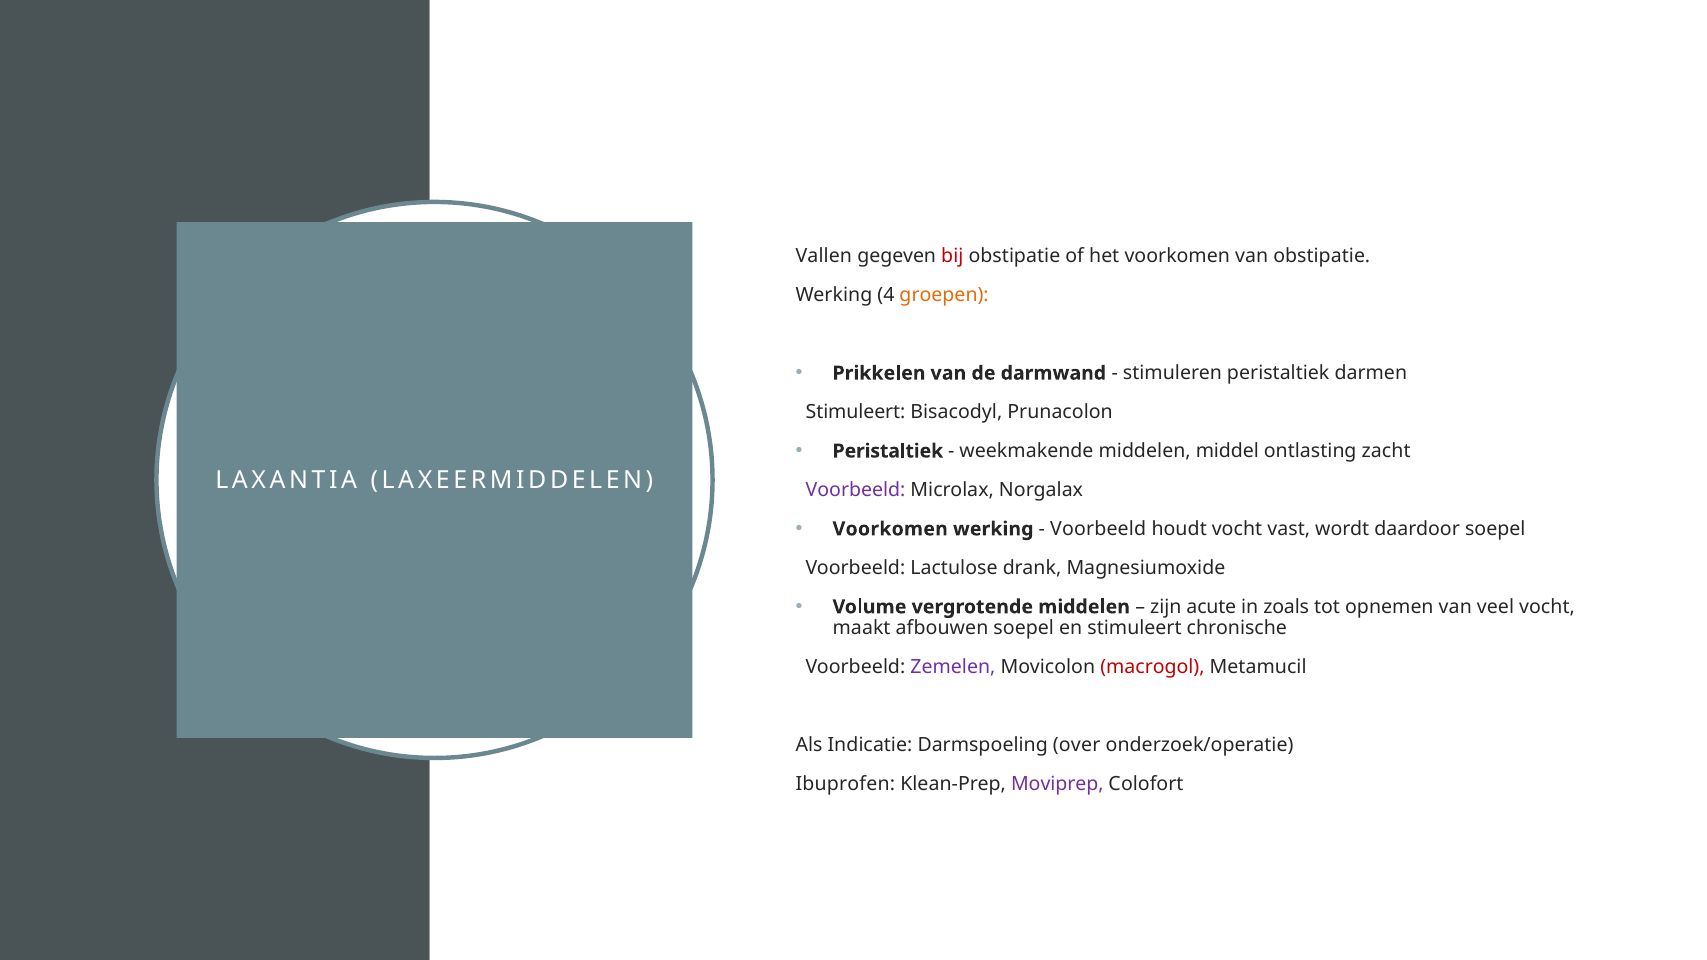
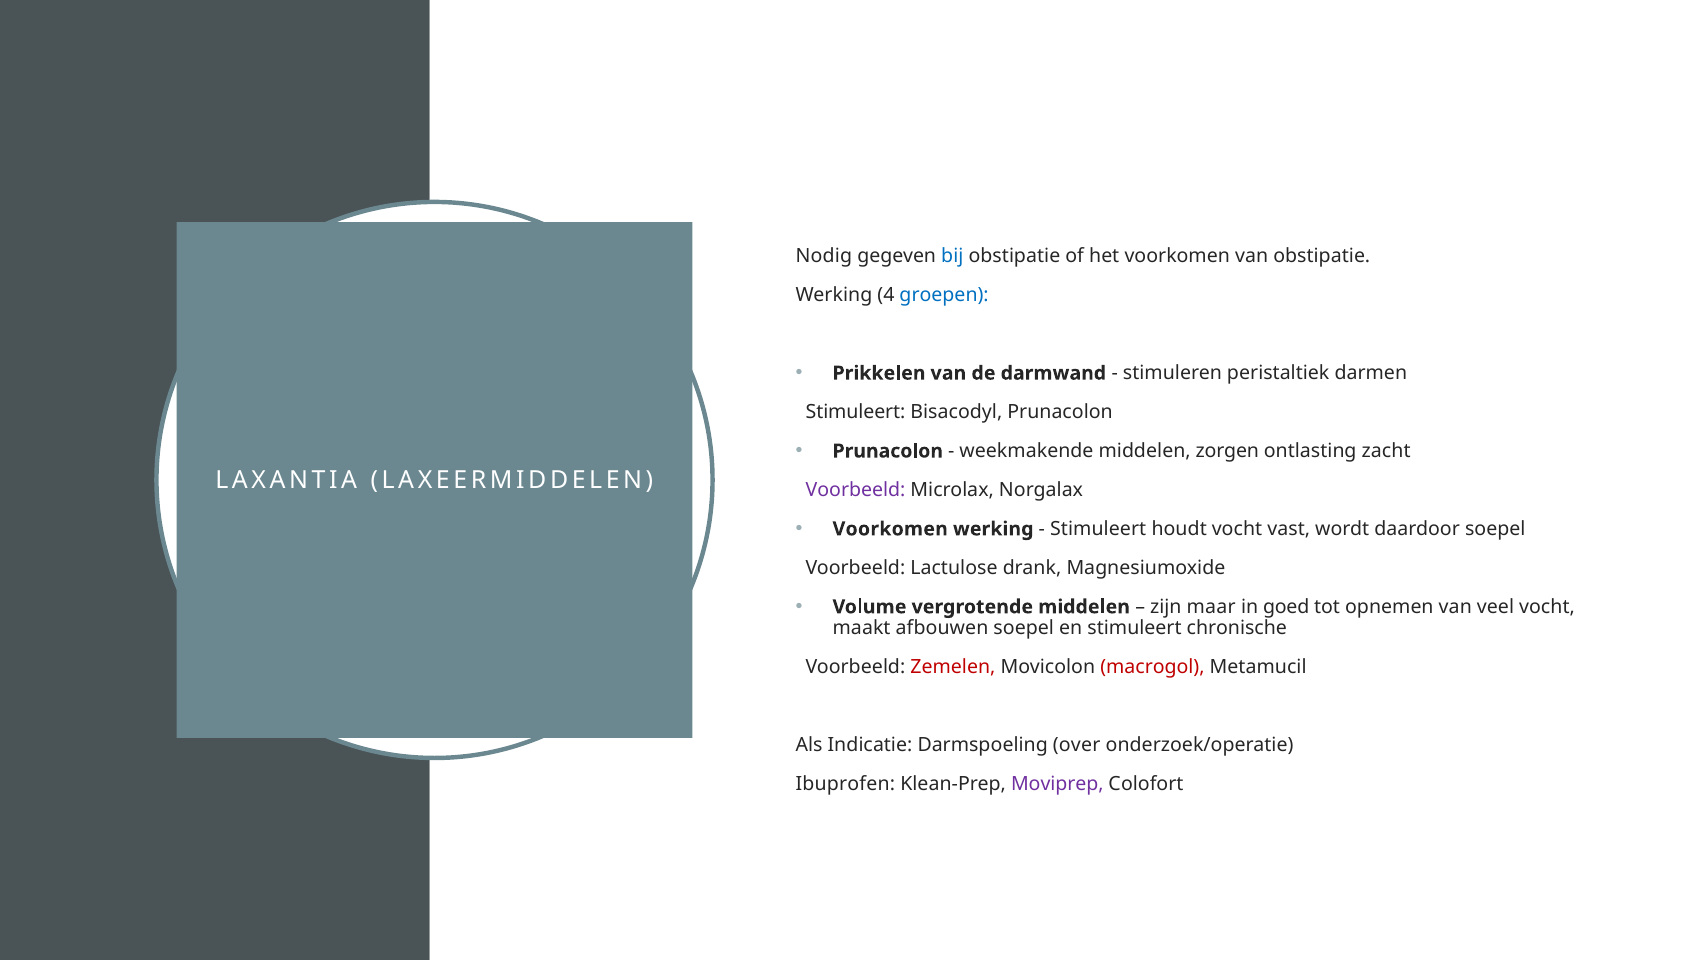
Vallen: Vallen -> Nodig
bij colour: red -> blue
groepen colour: orange -> blue
Peristaltiek at (888, 451): Peristaltiek -> Prunacolon
middel: middel -> zorgen
Voorbeeld at (1098, 529): Voorbeeld -> Stimuleert
acute: acute -> maar
zoals: zoals -> goed
Zemelen colour: purple -> red
